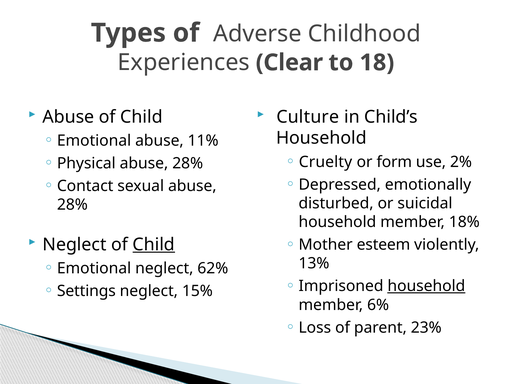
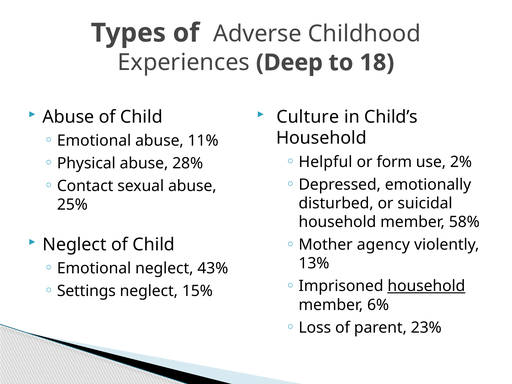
Clear: Clear -> Deep
Cruelty: Cruelty -> Helpful
28% at (72, 205): 28% -> 25%
18%: 18% -> 58%
esteem: esteem -> agency
Child at (154, 245) underline: present -> none
62%: 62% -> 43%
